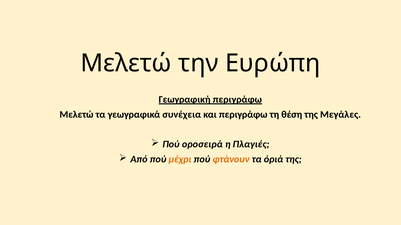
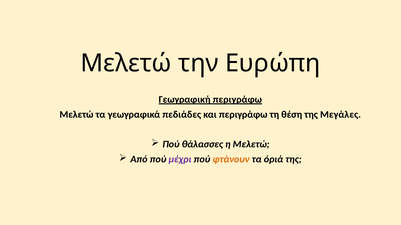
συνέχεια: συνέχεια -> πεδιάδες
οροσειρά: οροσειρά -> θάλασσες
η Πλαγιές: Πλαγιές -> Μελετώ
μέχρι colour: orange -> purple
